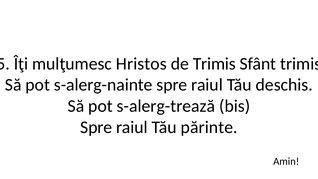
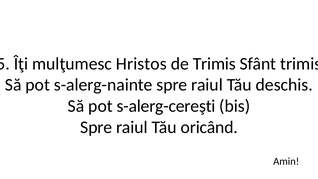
s-alerg-trează: s-alerg-trează -> s-alerg-cereşti
părinte: părinte -> oricând
